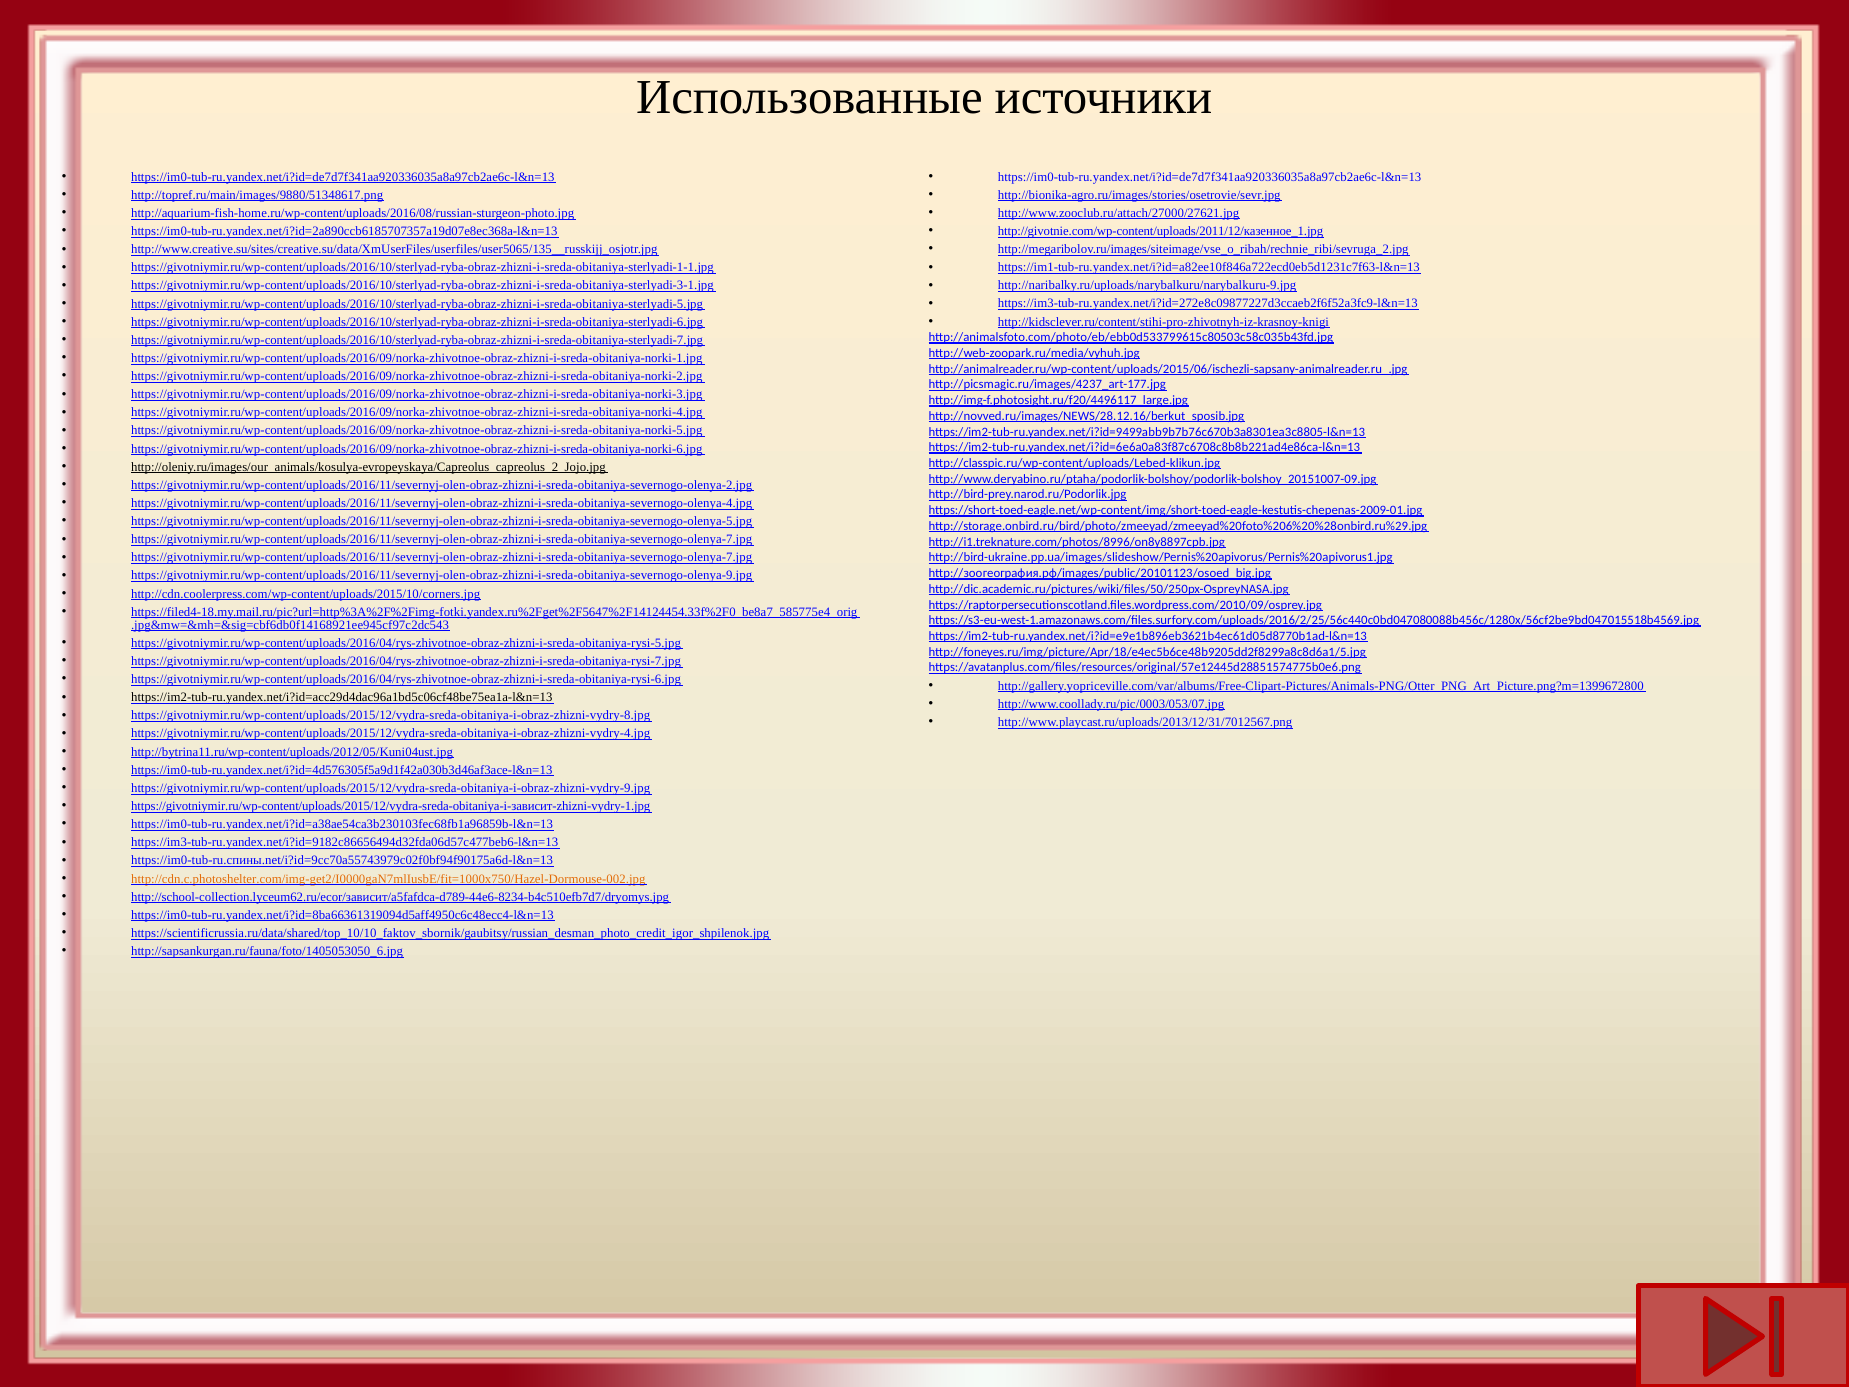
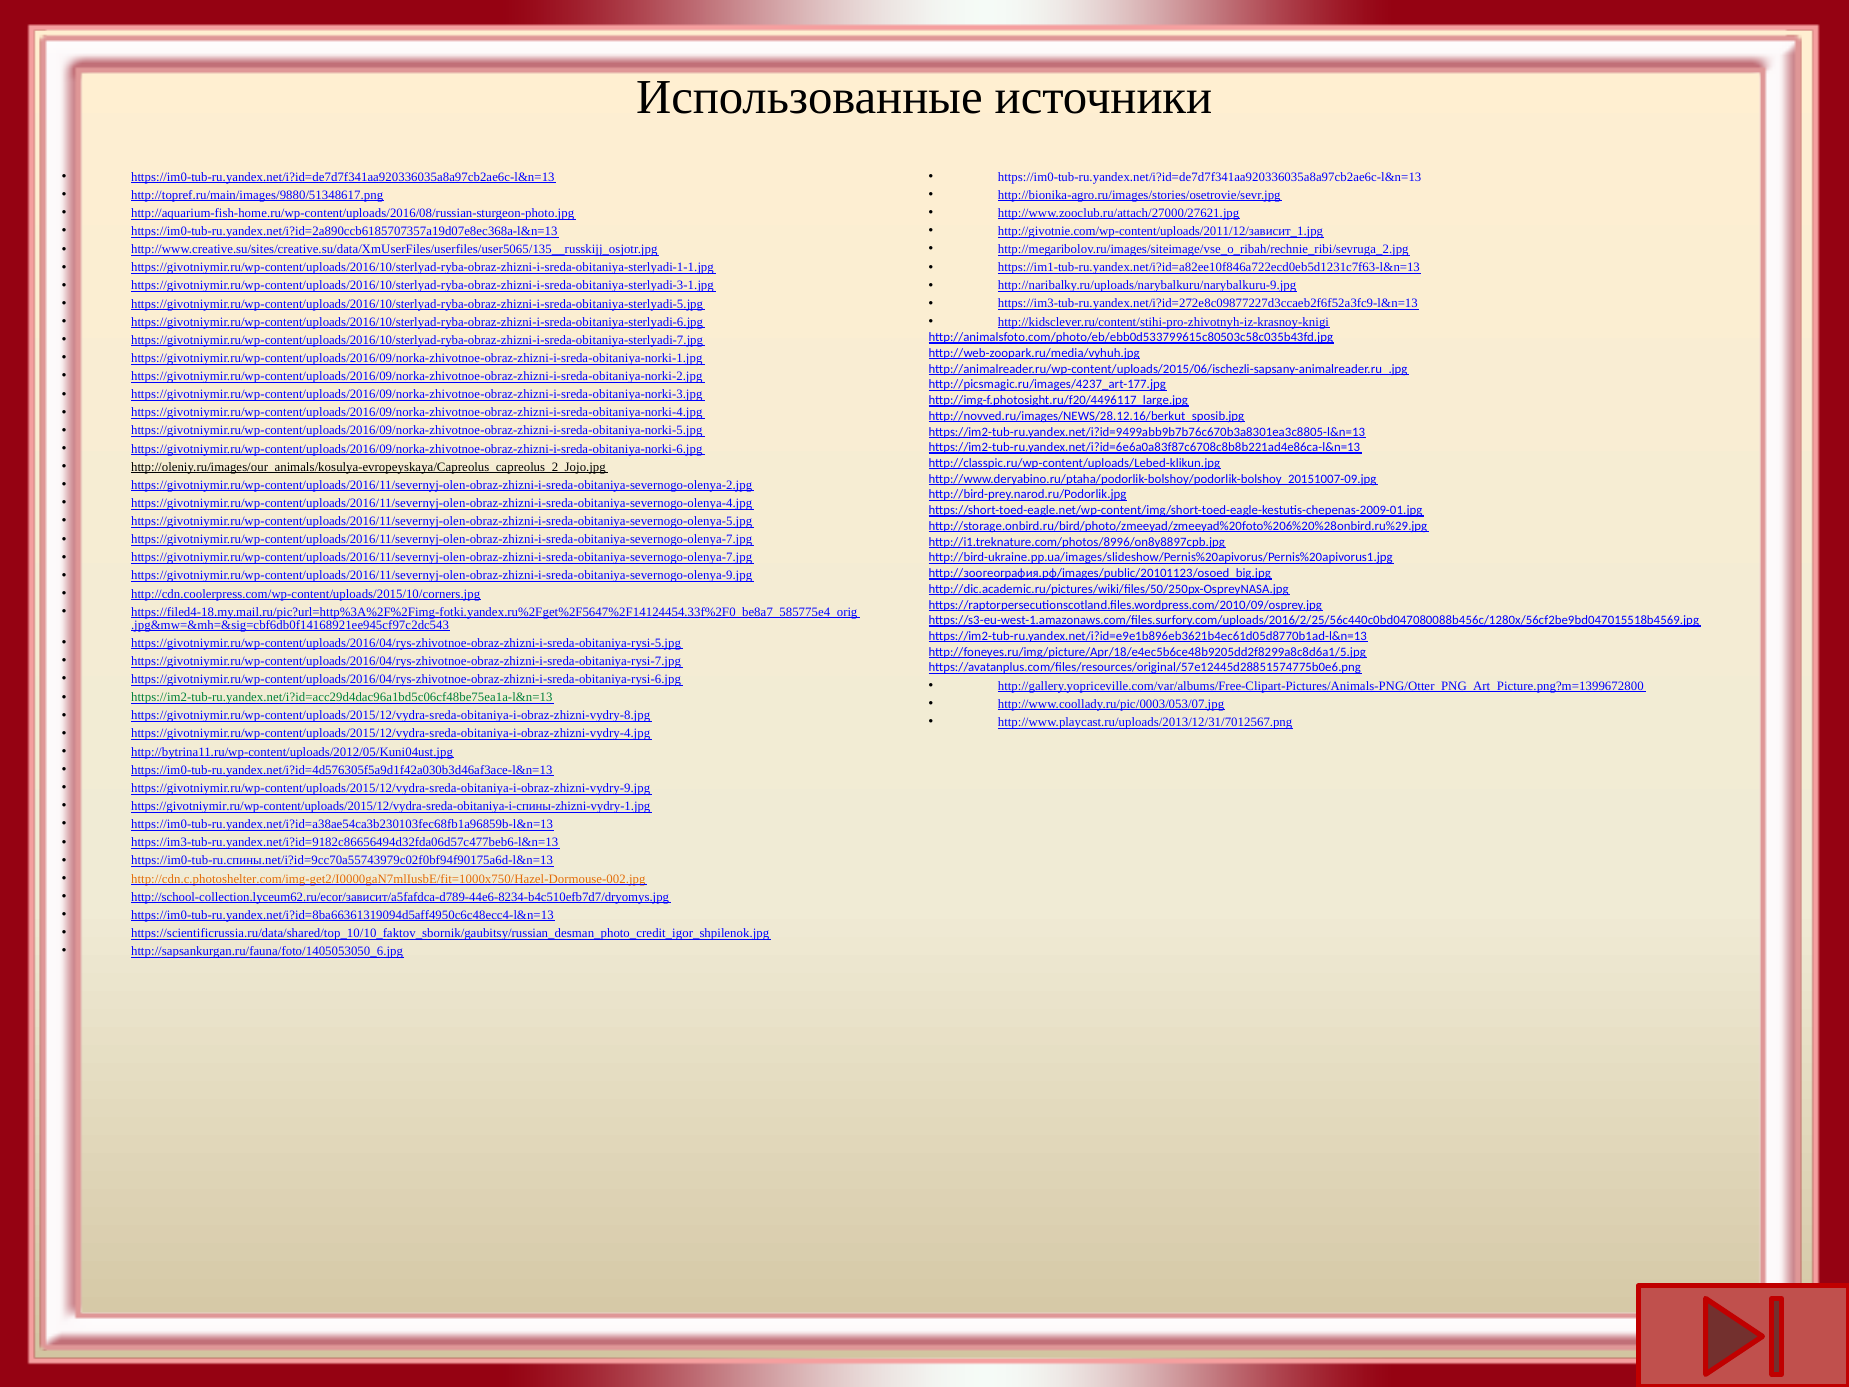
http://givotnie.com/wp-content/uploads/2011/12/казенное_1.jpg: http://givotnie.com/wp-content/uploads/2011/12/казенное_1.jpg -> http://givotnie.com/wp-content/uploads/2011/12/зависит_1.jpg
https://im2-tub-ru.yandex.net/i?id=acc29d4dac96a1bd5c06cf48be75ea1a-l&n=13 colour: black -> green
https://givotniymir.ru/wp-content/uploads/2015/12/vydra-sreda-obitaniya-i-зависит-zhizni-vydry-1.jpg: https://givotniymir.ru/wp-content/uploads/2015/12/vydra-sreda-obitaniya-i-зависит-zhizni-vydry-1.jpg -> https://givotniymir.ru/wp-content/uploads/2015/12/vydra-sreda-obitaniya-i-спины-zhizni-vydry-1.jpg
